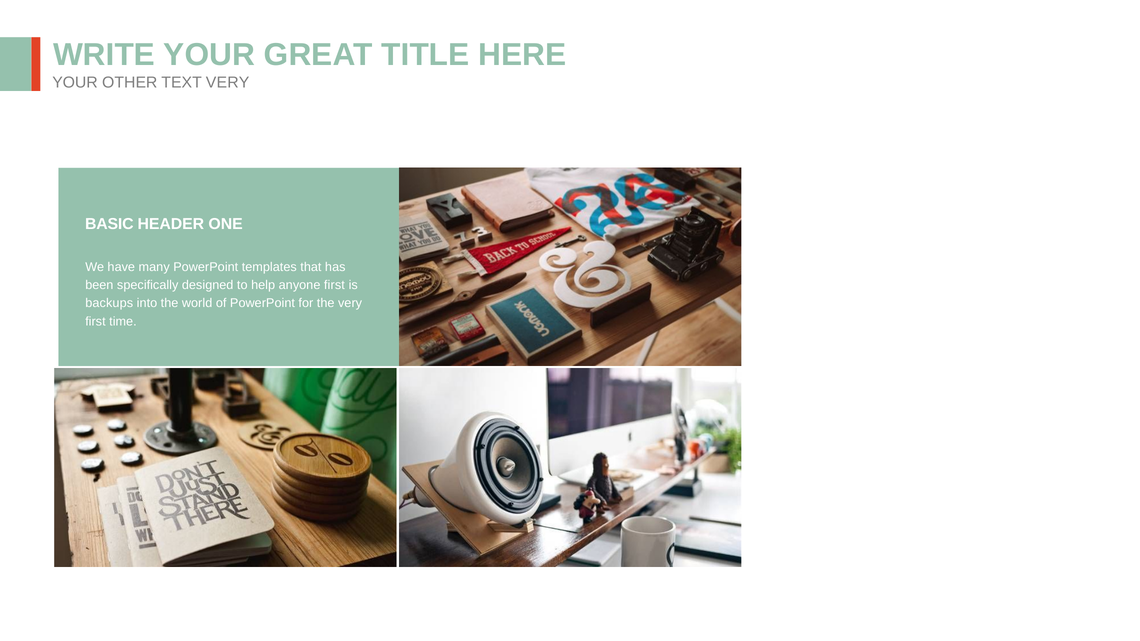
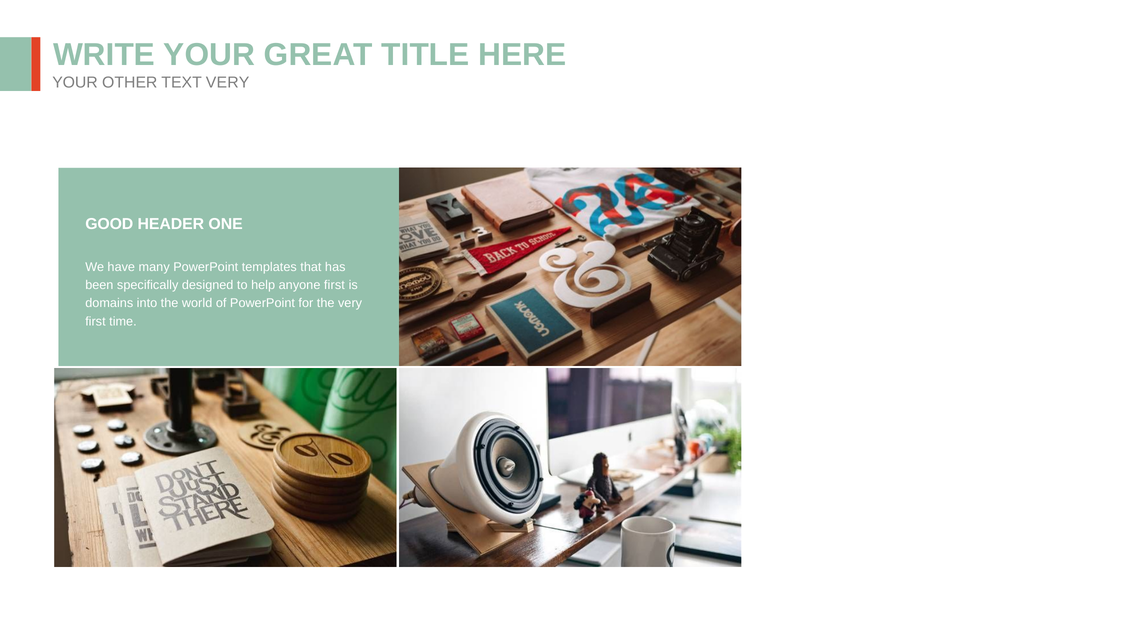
BASIC: BASIC -> GOOD
backups: backups -> domains
